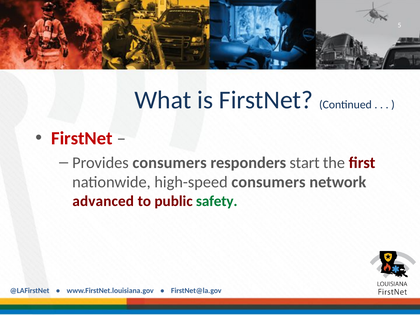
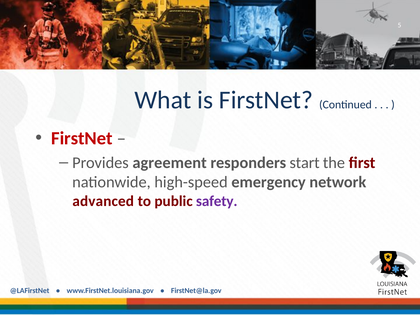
Provides consumers: consumers -> agreement
high-speed consumers: consumers -> emergency
safety colour: green -> purple
